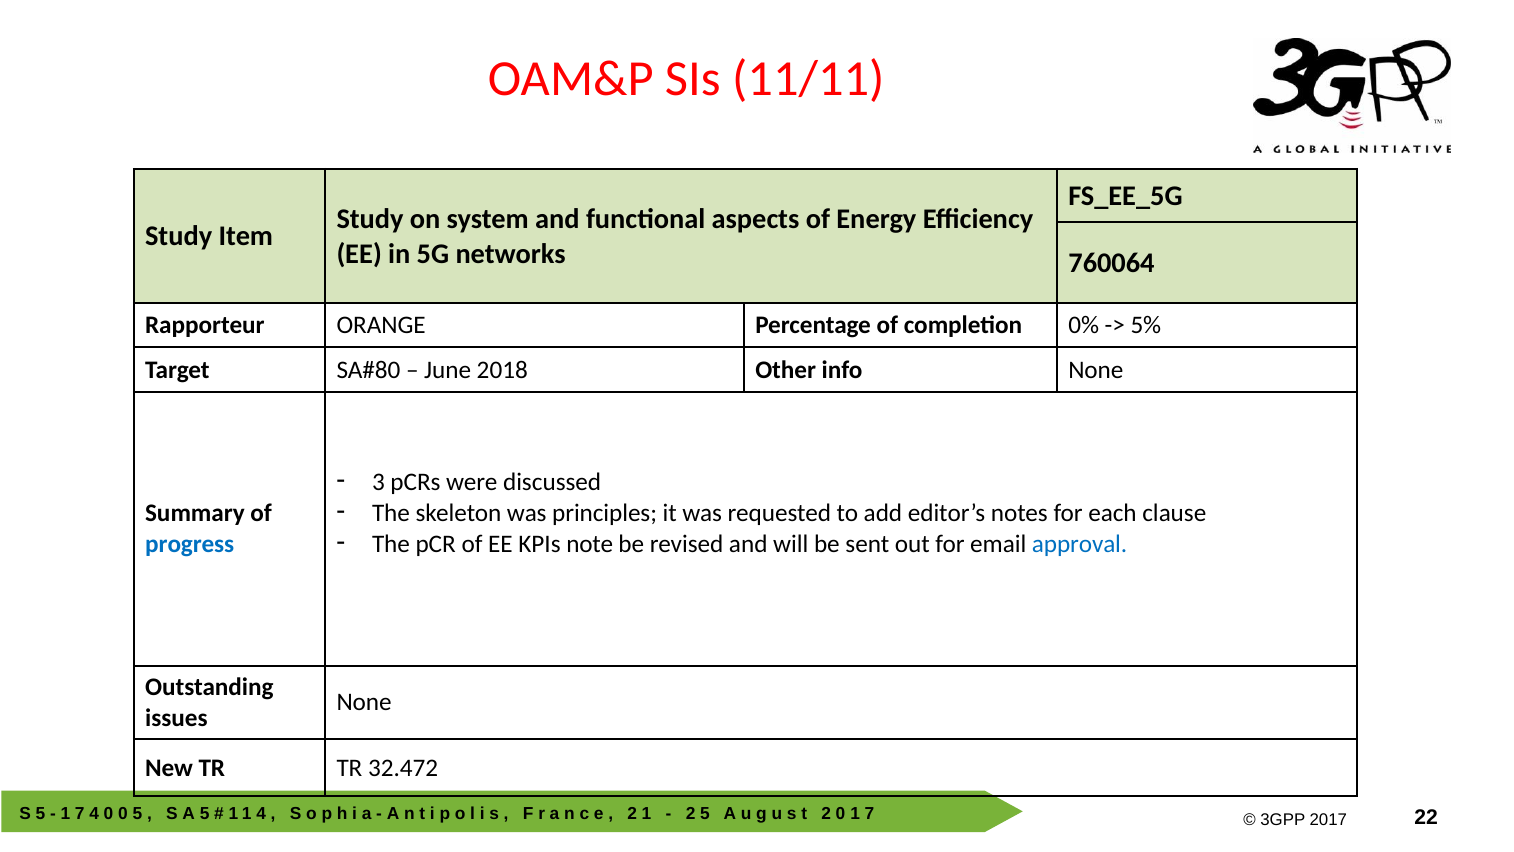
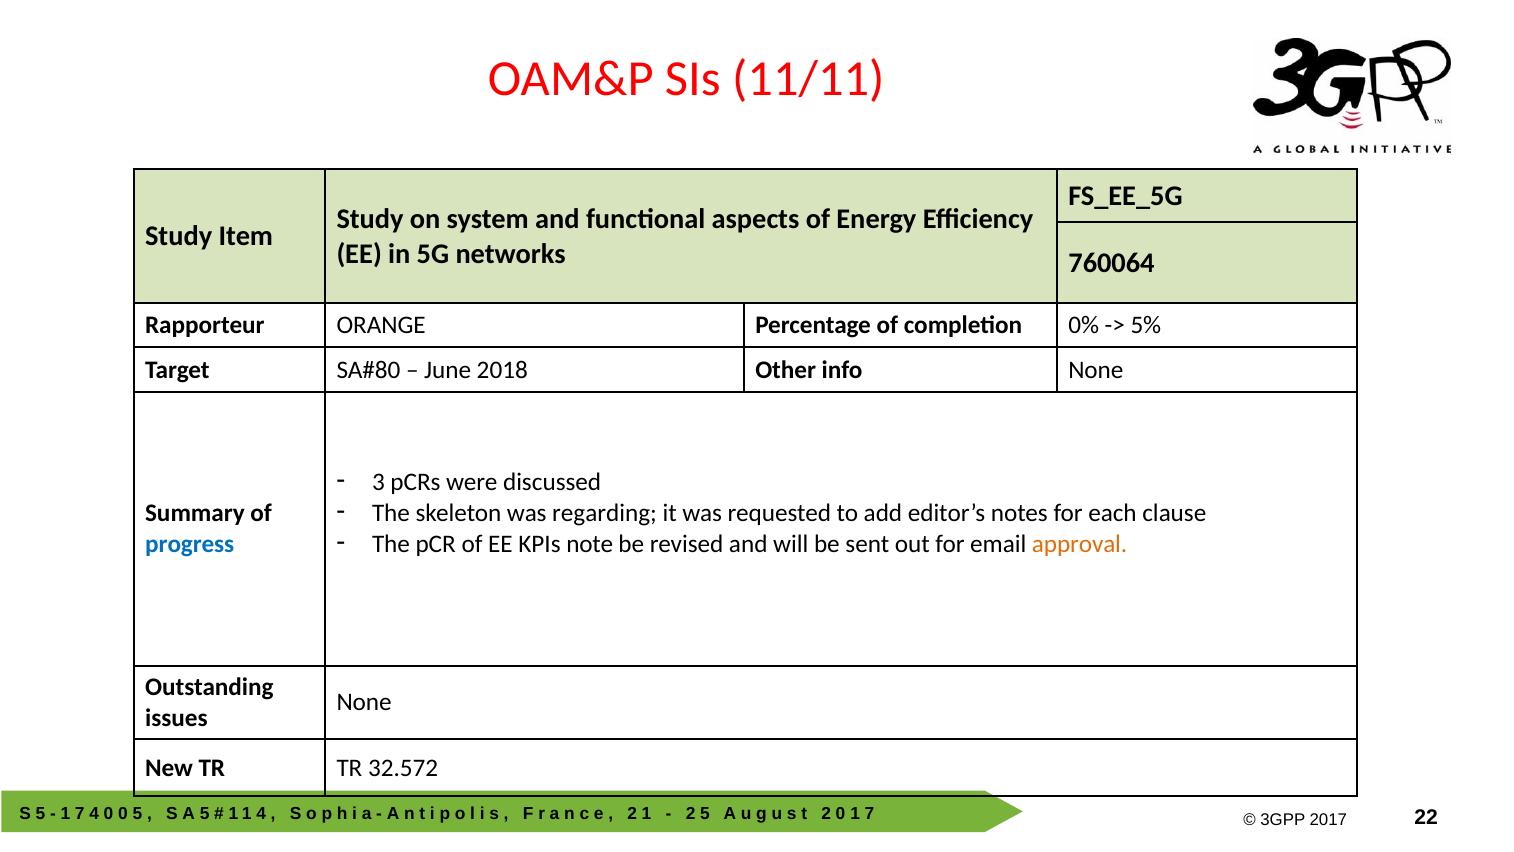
principles: principles -> regarding
approval colour: blue -> orange
32.472: 32.472 -> 32.572
